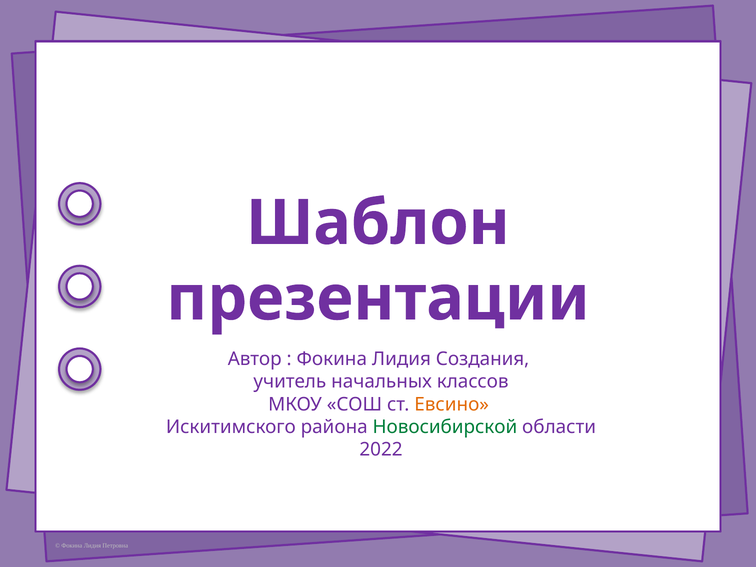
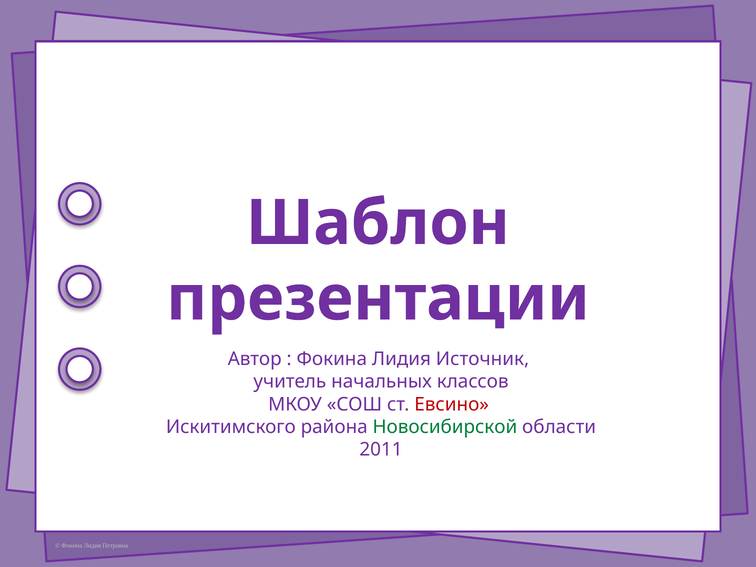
Создания: Создания -> Источник
Евсино colour: orange -> red
2022: 2022 -> 2011
